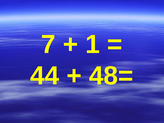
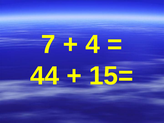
1: 1 -> 4
48=: 48= -> 15=
